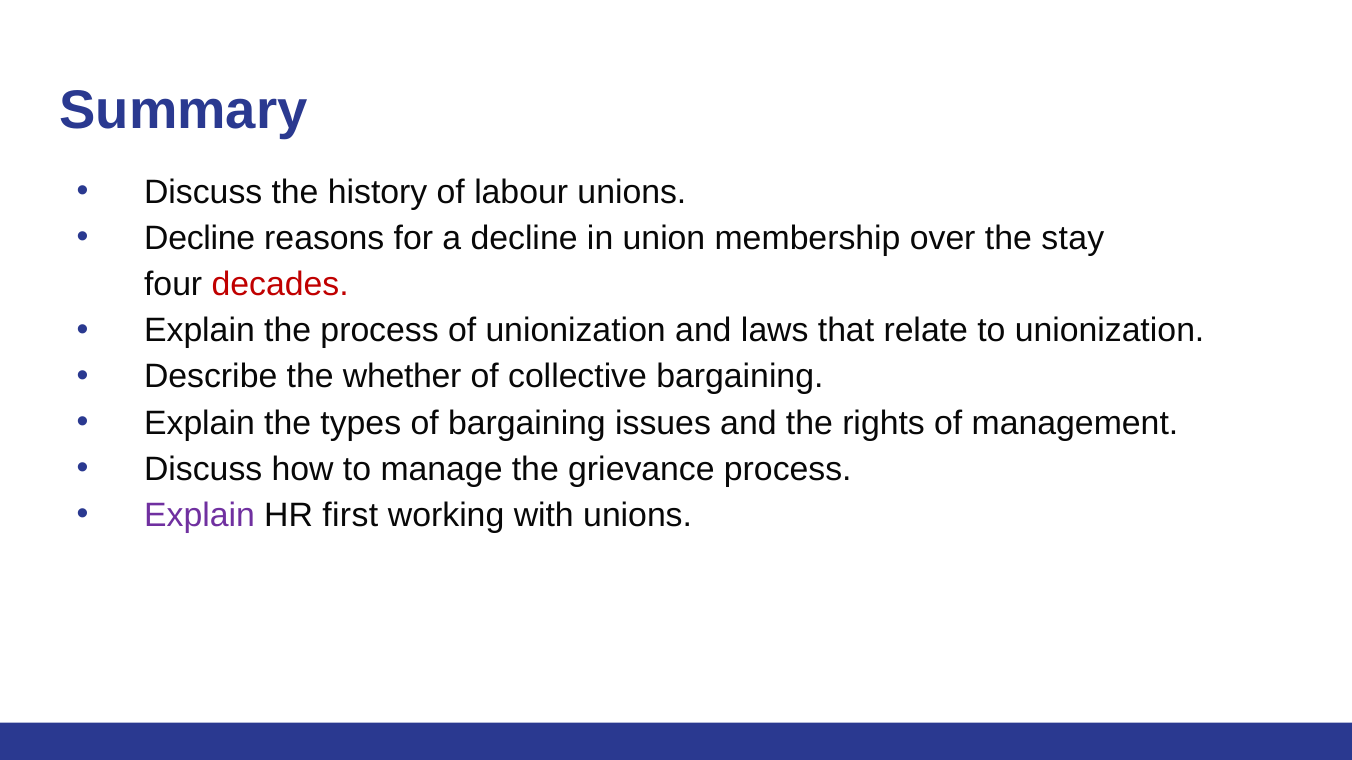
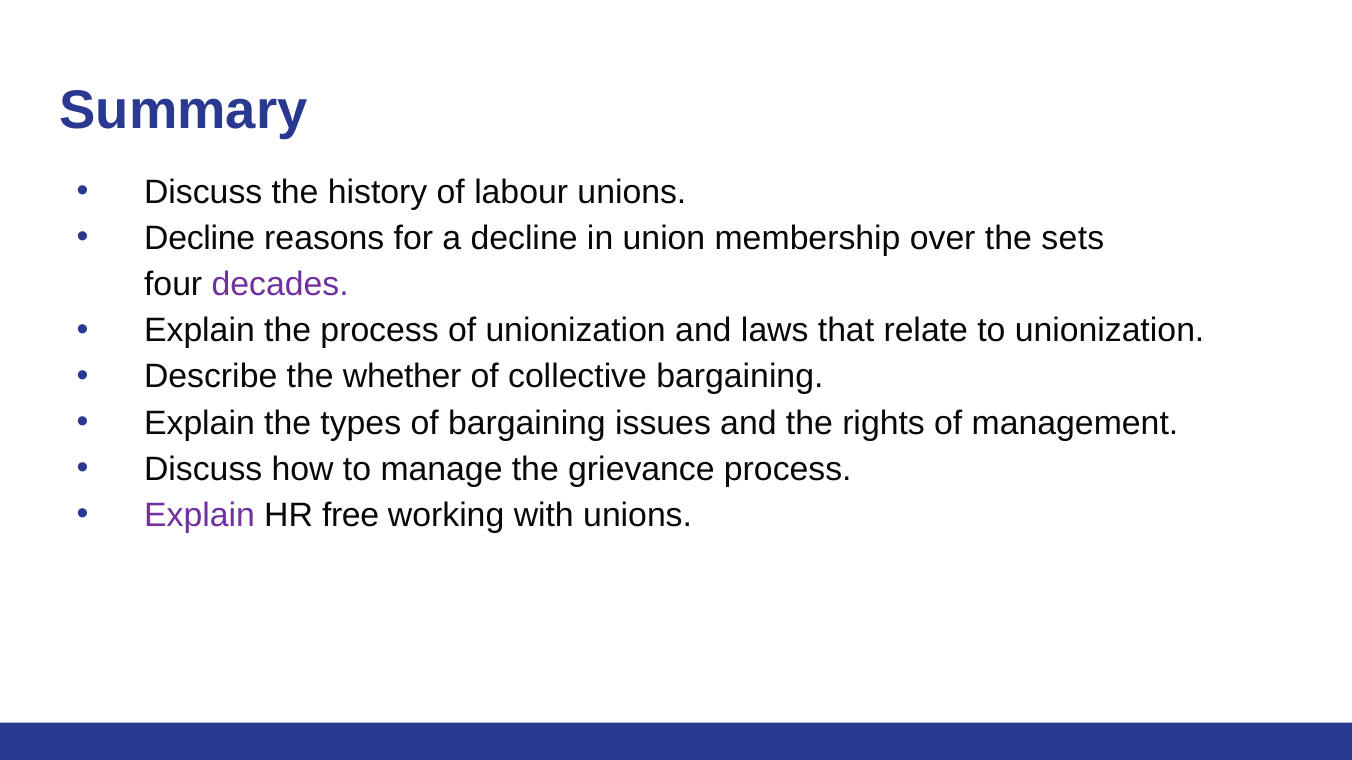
stay: stay -> sets
decades colour: red -> purple
first: first -> free
